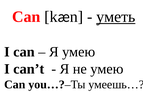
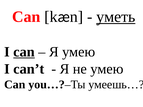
can at (24, 52) underline: none -> present
